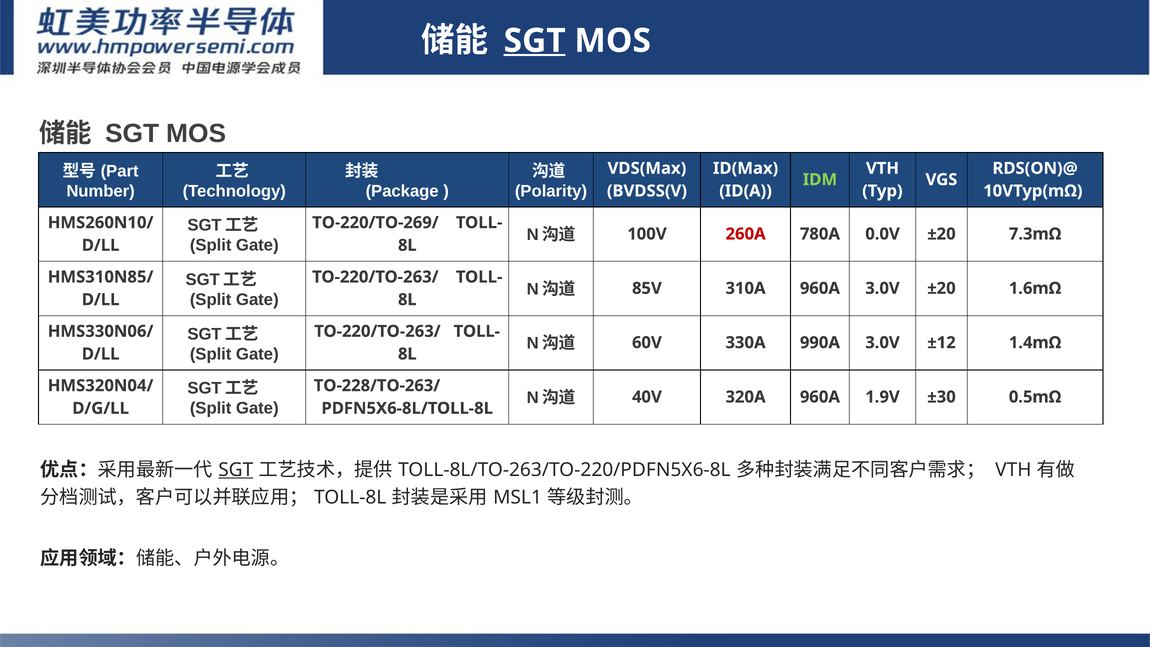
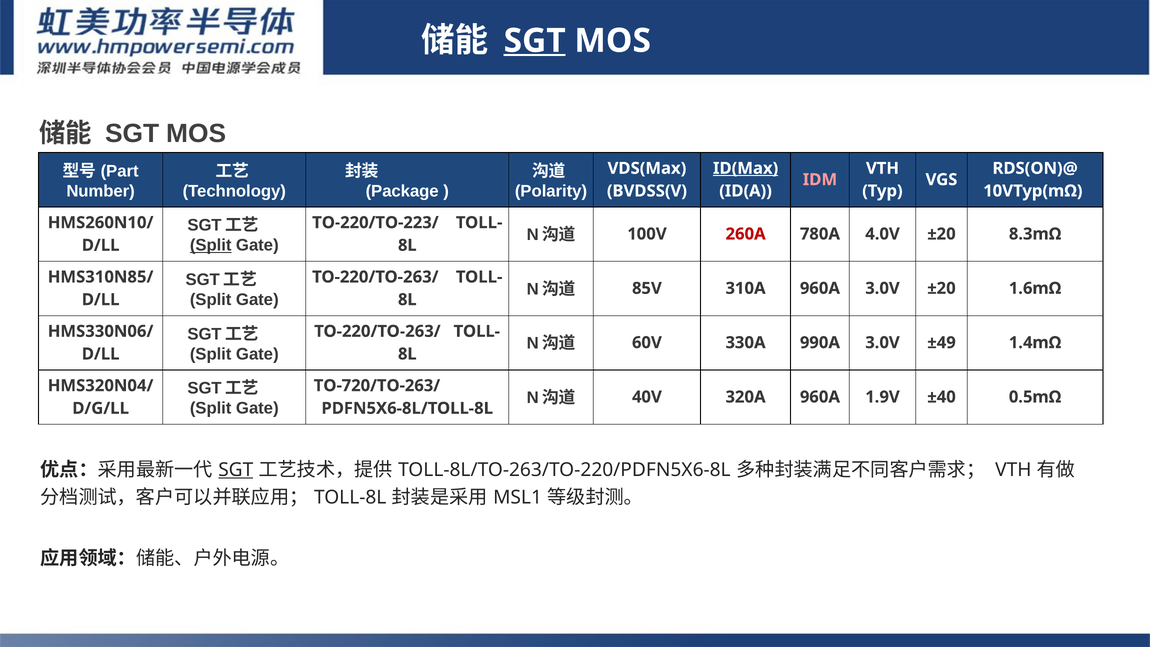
ID(Max underline: none -> present
IDM colour: light green -> pink
TO-220/TO-269/: TO-220/TO-269/ -> TO-220/TO-223/
0.0V: 0.0V -> 4.0V
7.3mΩ: 7.3mΩ -> 8.3mΩ
Split at (211, 245) underline: none -> present
±12: ±12 -> ±49
TO-228/TO-263/: TO-228/TO-263/ -> TO-720/TO-263/
±30: ±30 -> ±40
